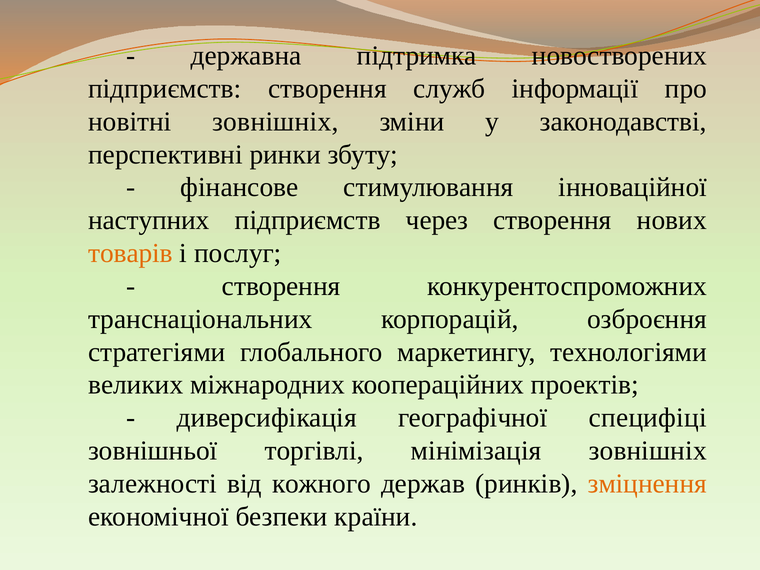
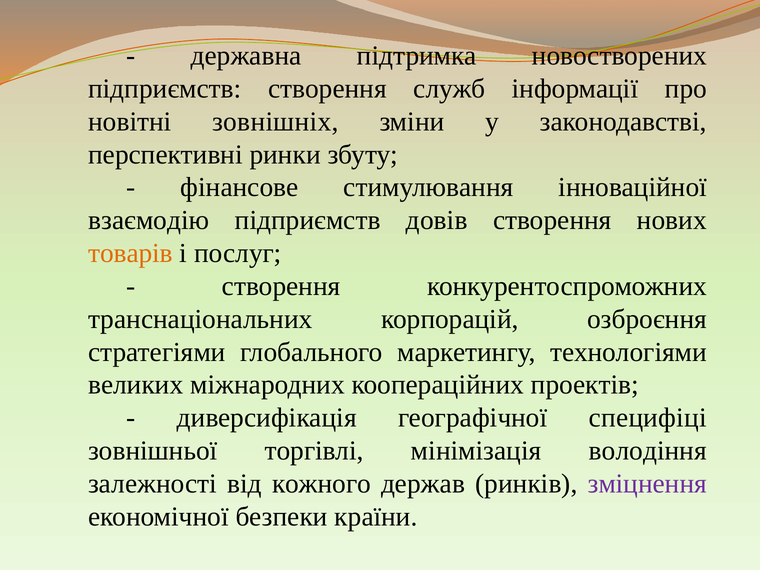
наступних: наступних -> взаємодію
через: через -> довів
мінімізація зовнішніх: зовнішніх -> володіння
зміцнення colour: orange -> purple
